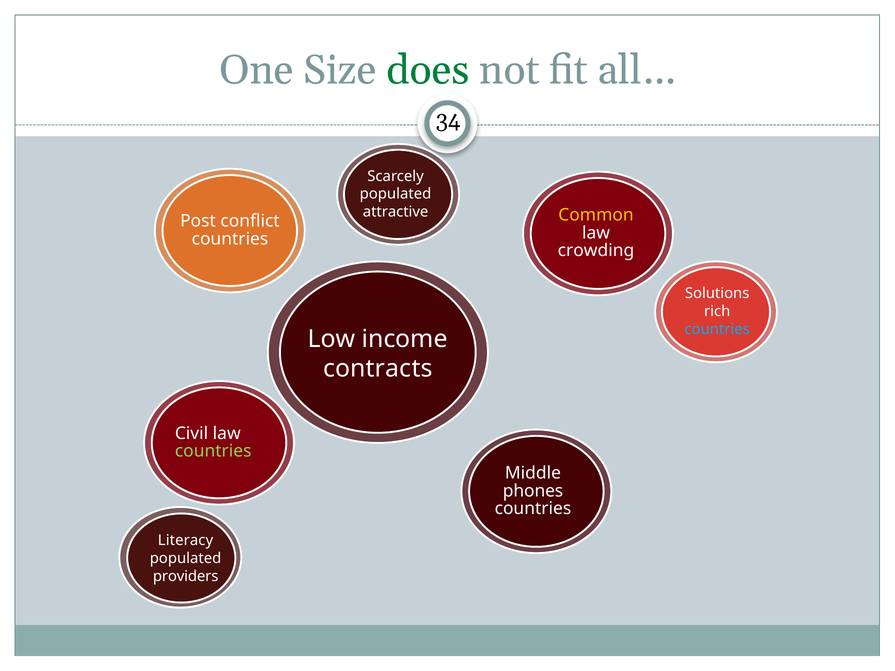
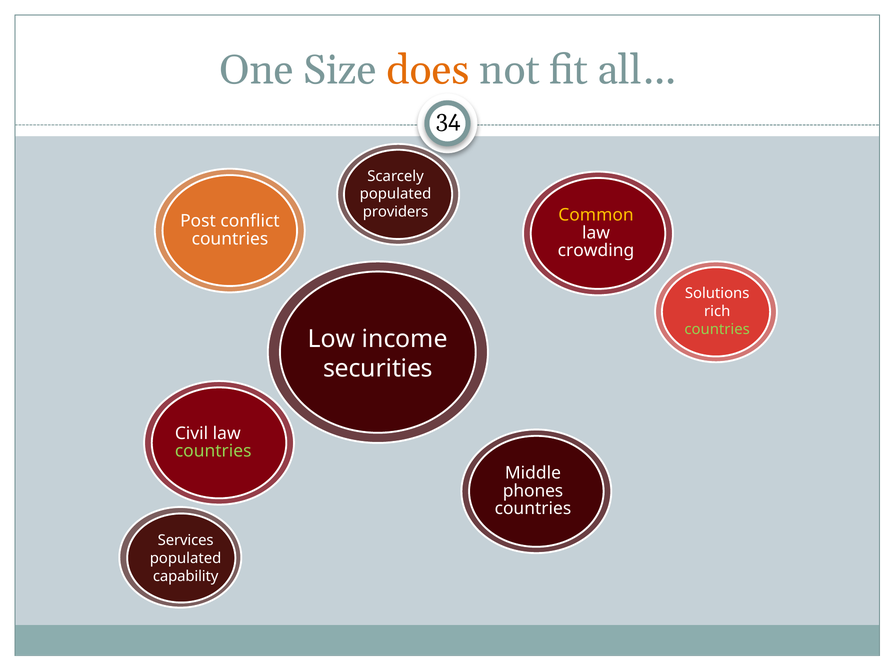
does colour: green -> orange
attractive: attractive -> providers
countries at (717, 329) colour: light blue -> light green
contracts: contracts -> securities
Literacy: Literacy -> Services
providers: providers -> capability
